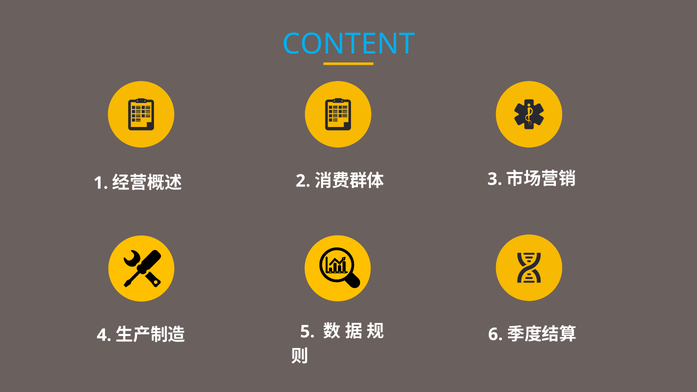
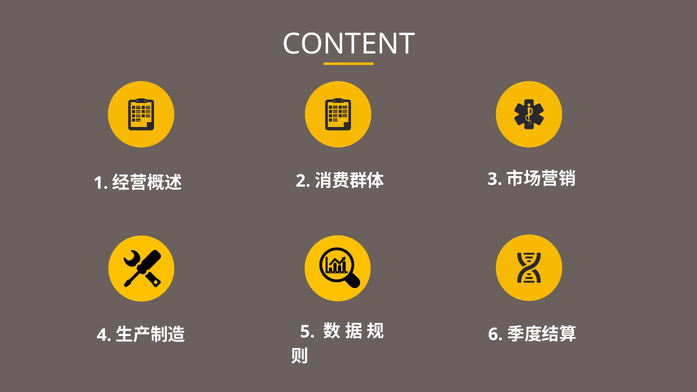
CONTENT colour: light blue -> white
